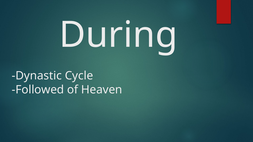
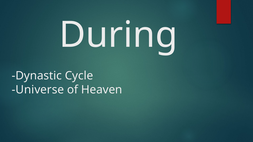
Followed: Followed -> Universe
